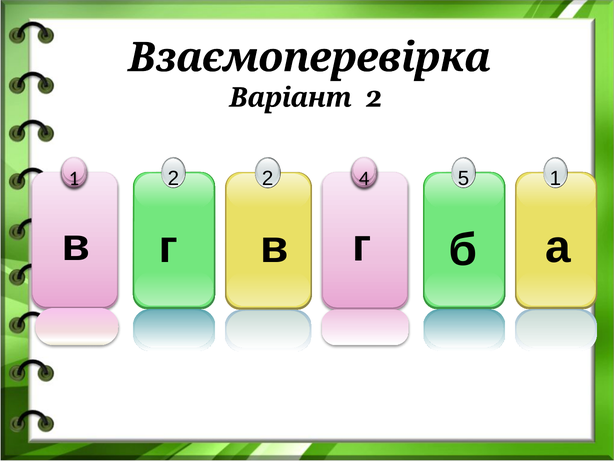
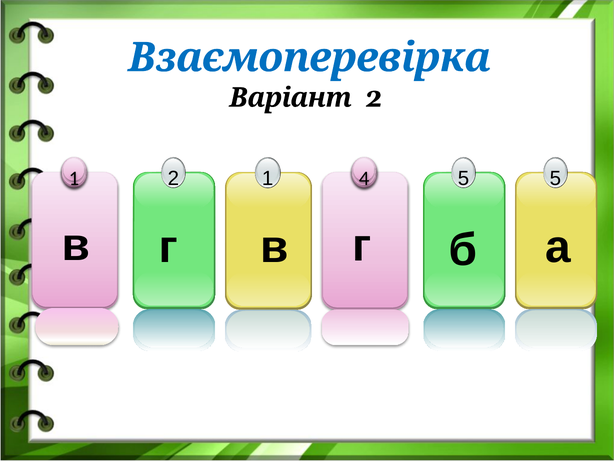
Взаємоперевірка colour: black -> blue
2 at (268, 178): 2 -> 1
1 at (555, 178): 1 -> 5
